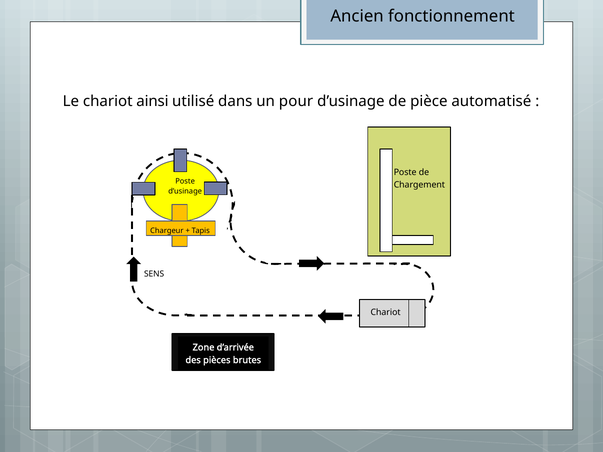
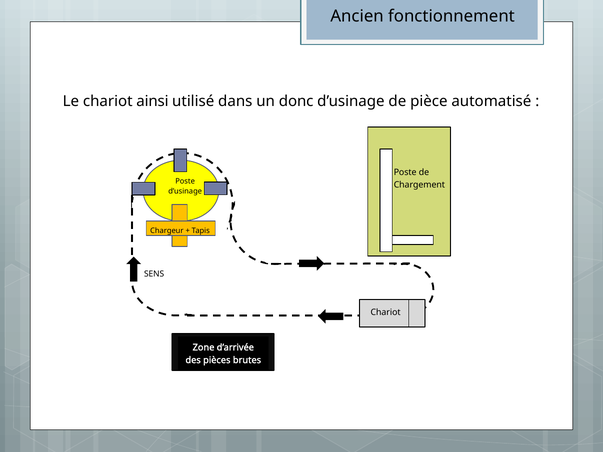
pour: pour -> donc
